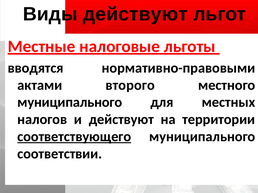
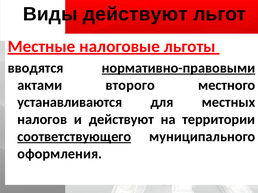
нормативно-правовыми underline: none -> present
муниципального at (70, 103): муниципального -> устанавливаются
соответствии: соответствии -> оформления
